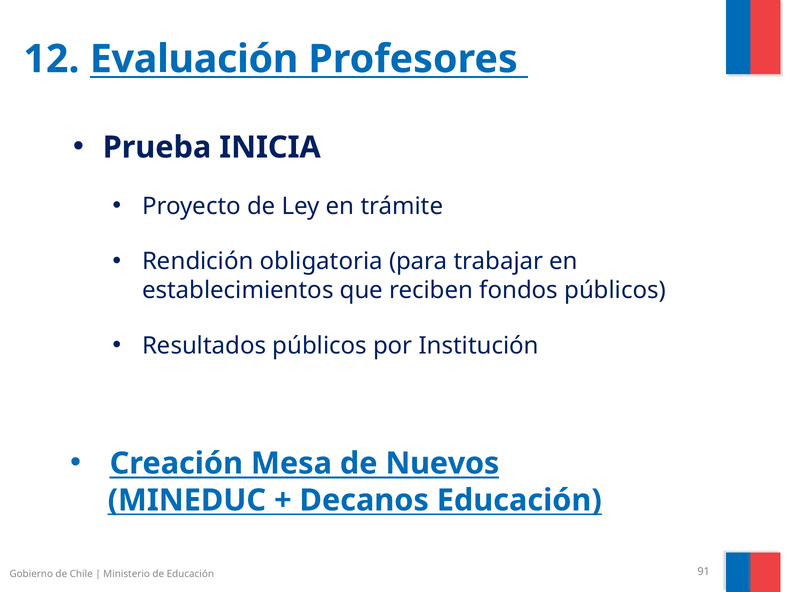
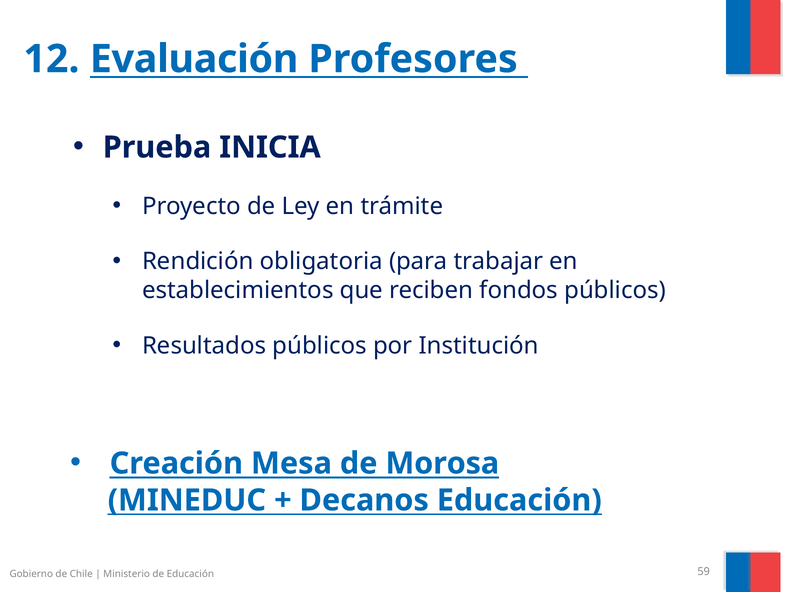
Nuevos: Nuevos -> Morosa
91: 91 -> 59
